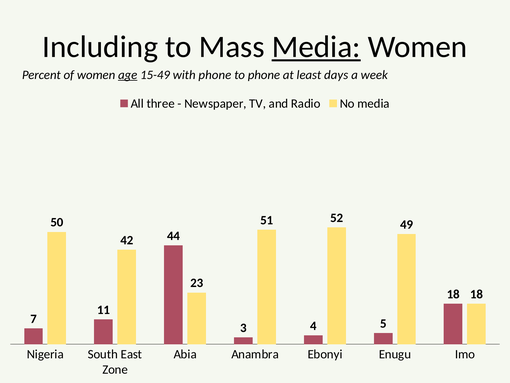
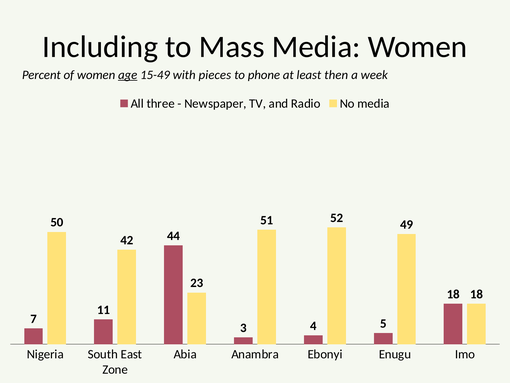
Media at (316, 47) underline: present -> none
with phone: phone -> pieces
days: days -> then
